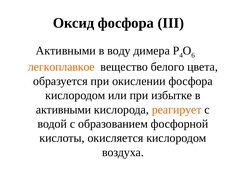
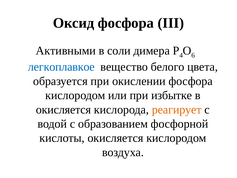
воду: воду -> соли
легкоплавкое colour: orange -> blue
активными at (64, 109): активными -> окисляется
